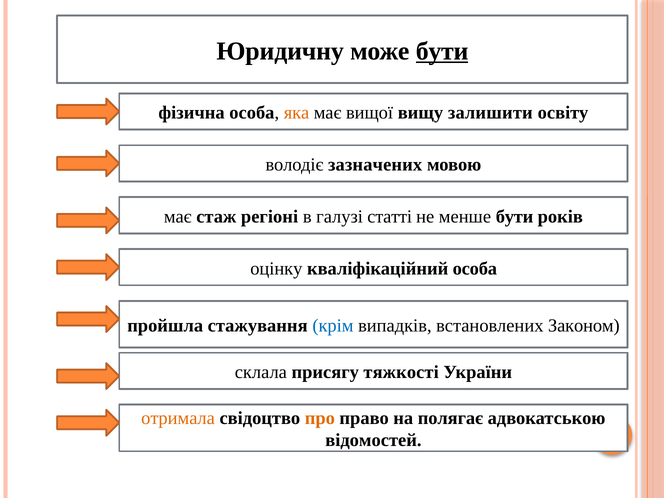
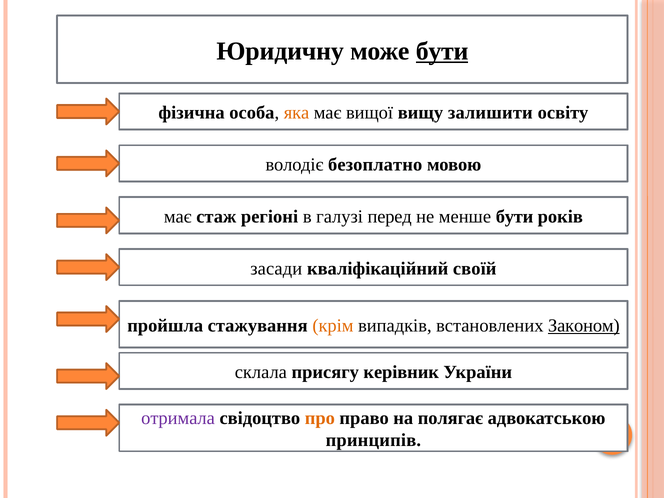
зазначених: зазначених -> безоплатно
статті: статті -> перед
оцінку: оцінку -> засади
кваліфікаційний особа: особа -> своїй
крім colour: blue -> orange
Законом underline: none -> present
тяжкості: тяжкості -> керівник
отримала colour: orange -> purple
відомостей: відомостей -> принципів
